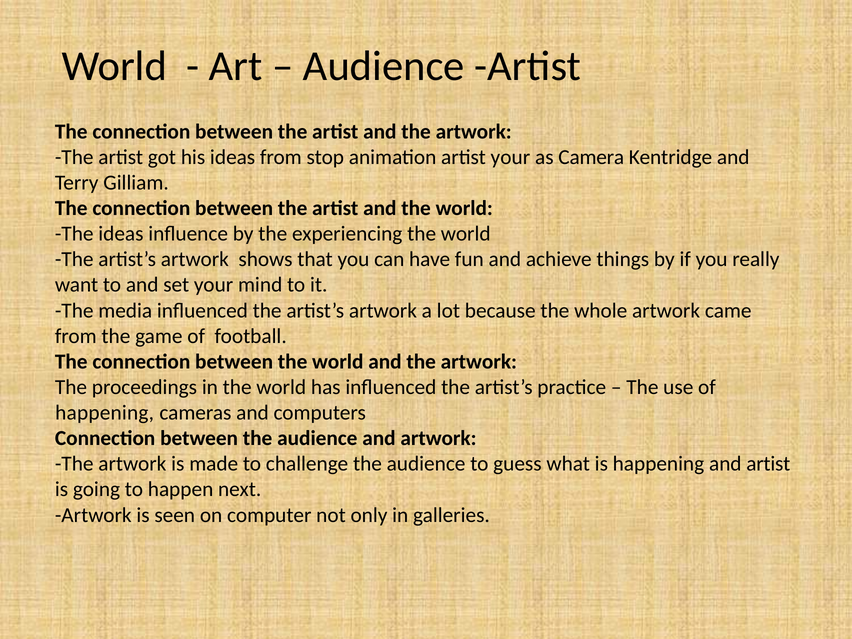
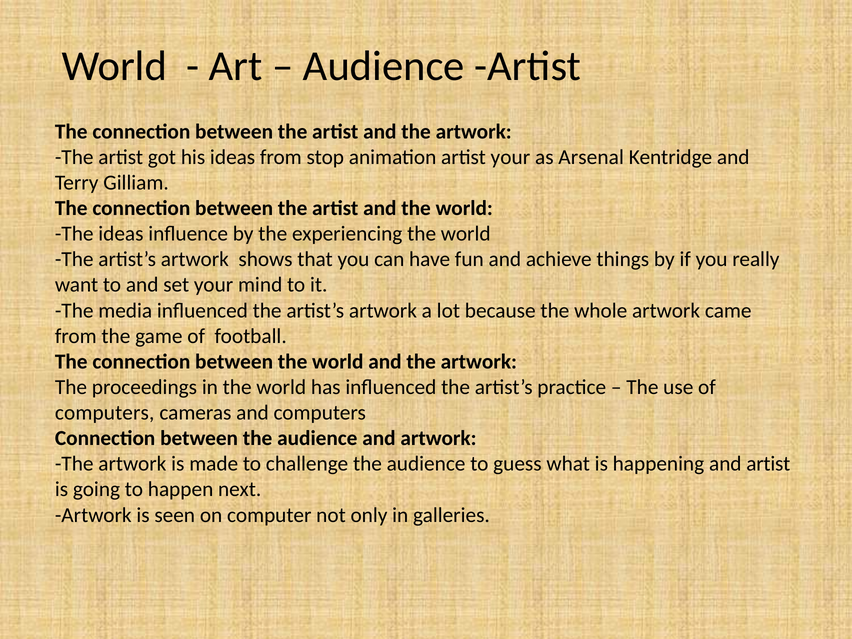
Camera: Camera -> Arsenal
happening at (105, 413): happening -> computers
